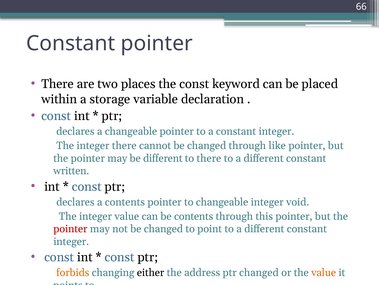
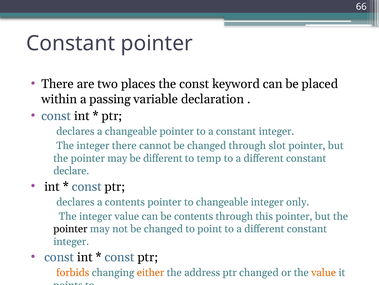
storage: storage -> passing
like: like -> slot
to there: there -> temp
written: written -> declare
void: void -> only
pointer at (70, 228) colour: red -> black
either colour: black -> orange
